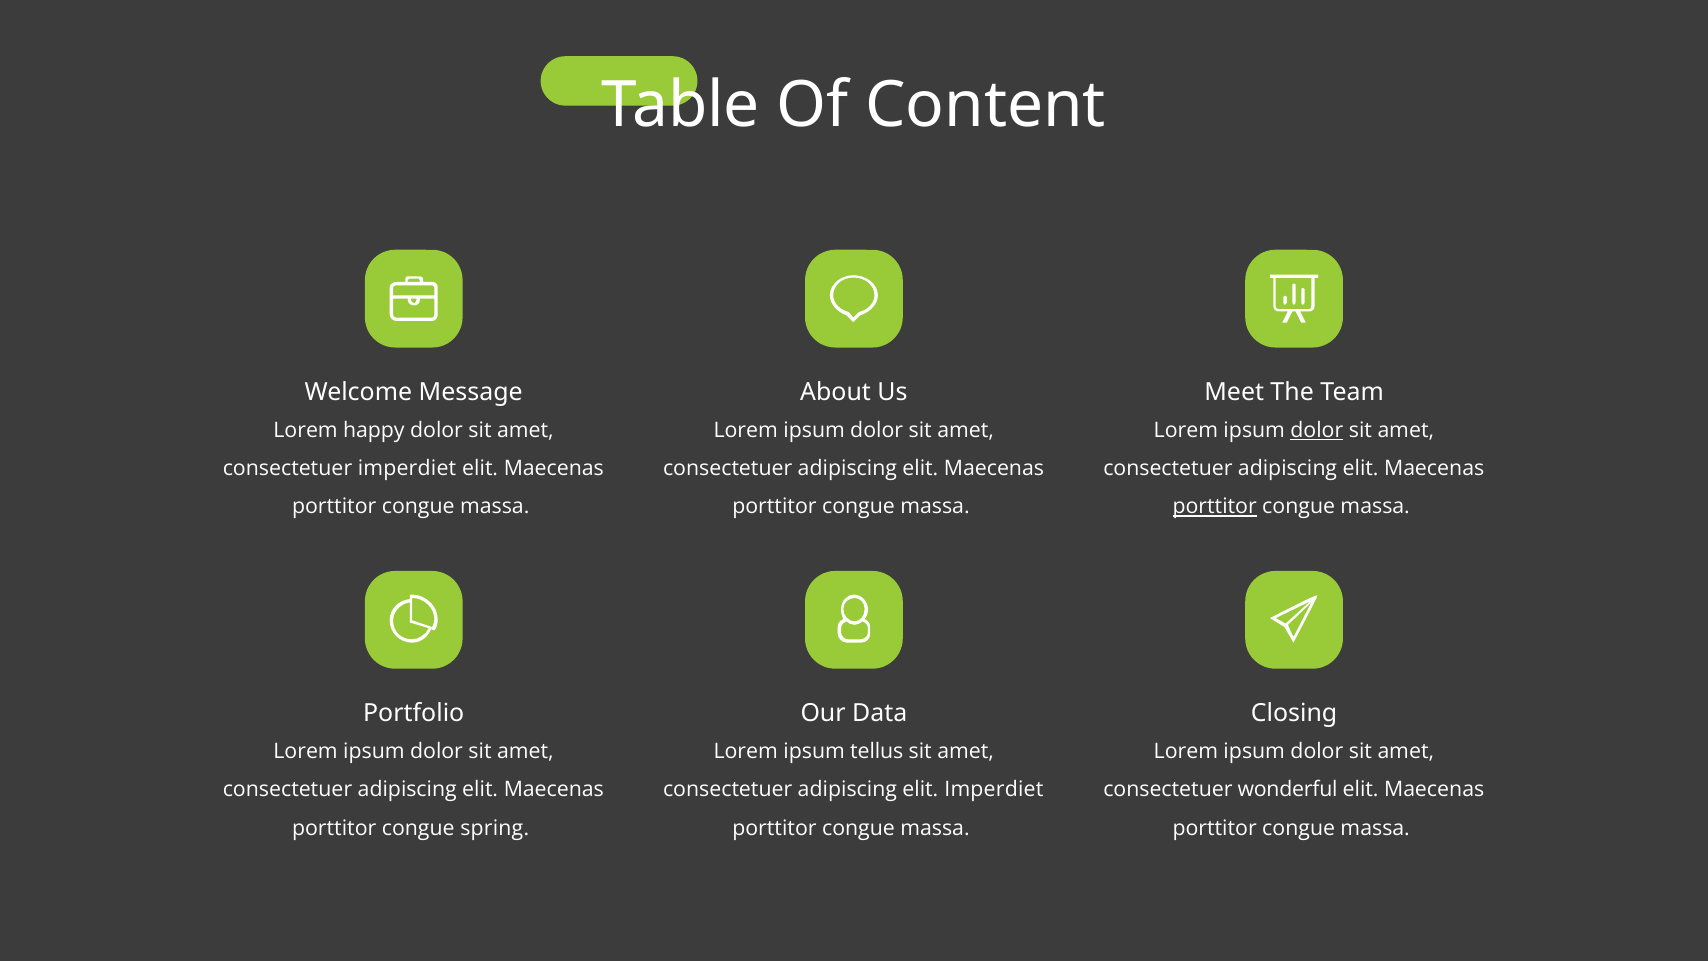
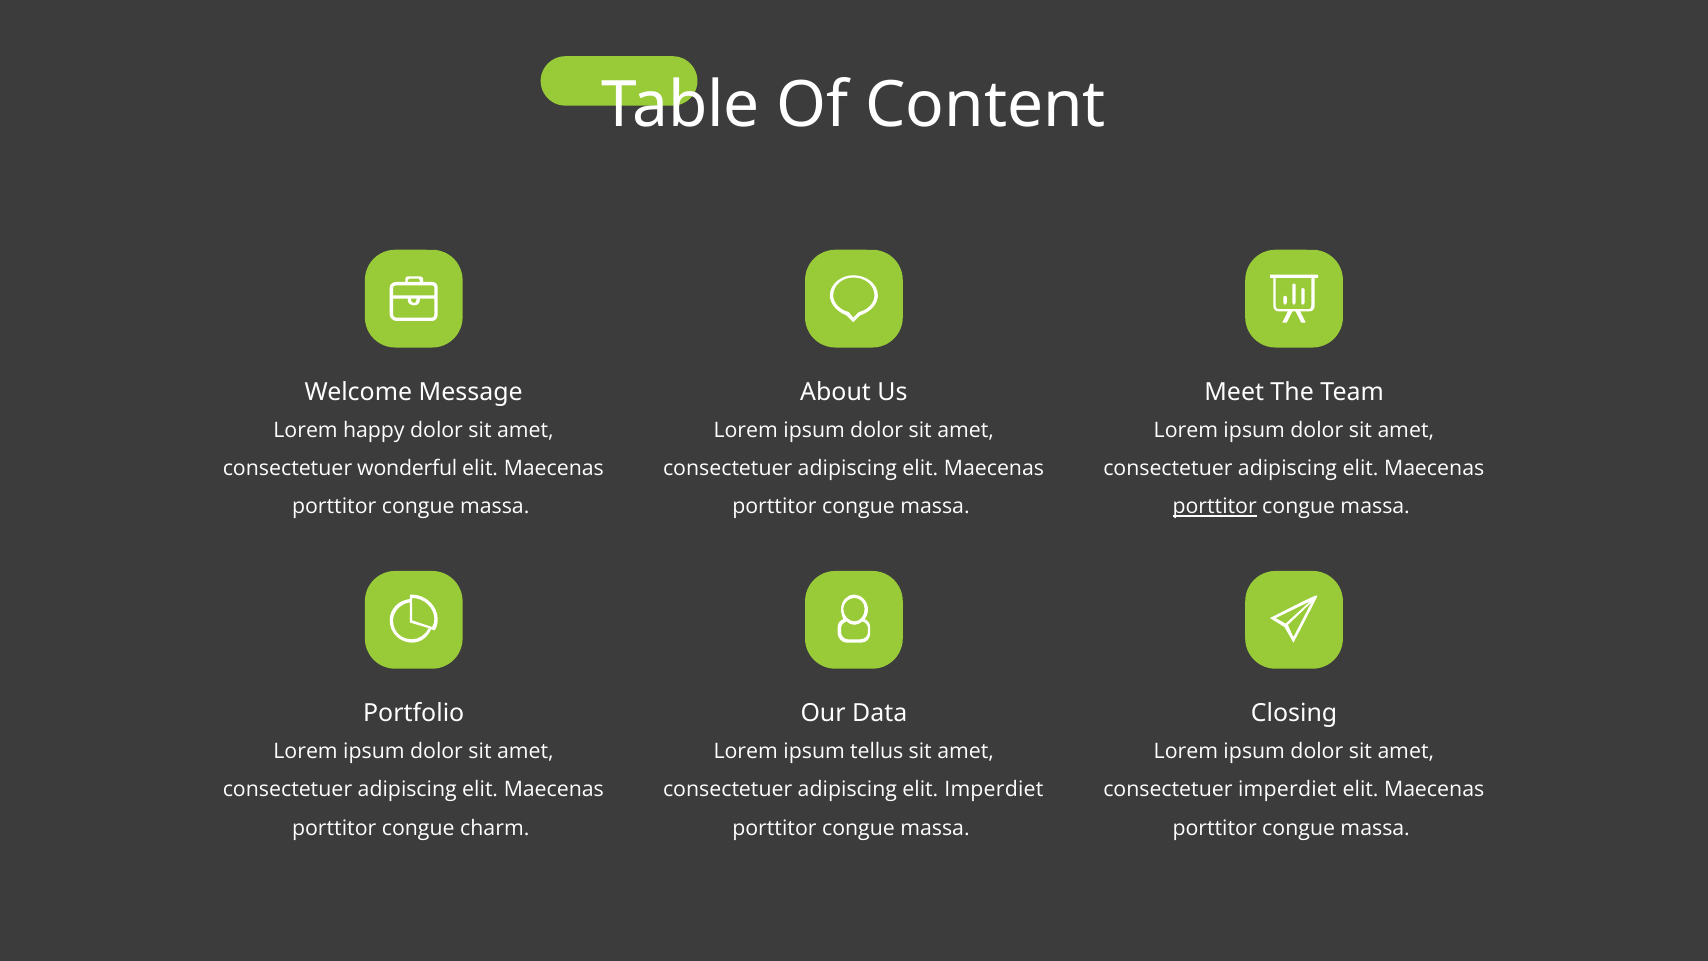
dolor at (1317, 430) underline: present -> none
consectetuer imperdiet: imperdiet -> wonderful
consectetuer wonderful: wonderful -> imperdiet
spring: spring -> charm
